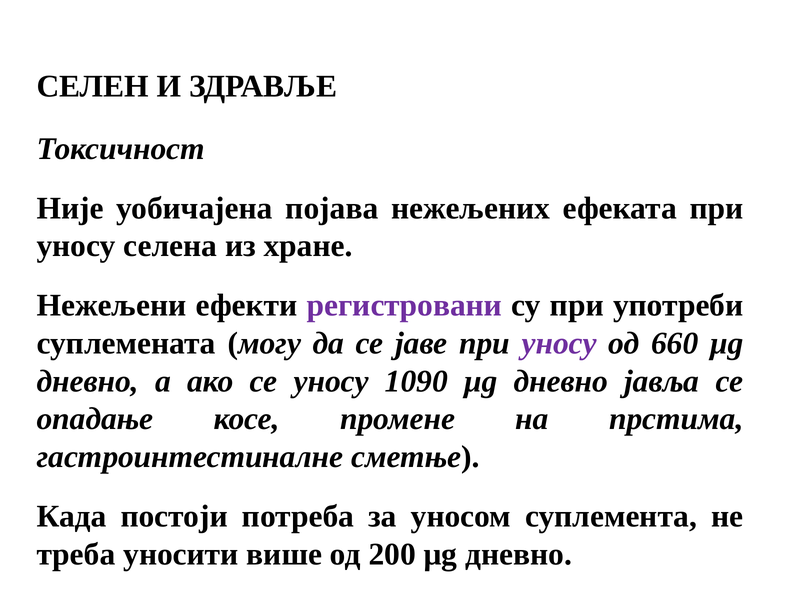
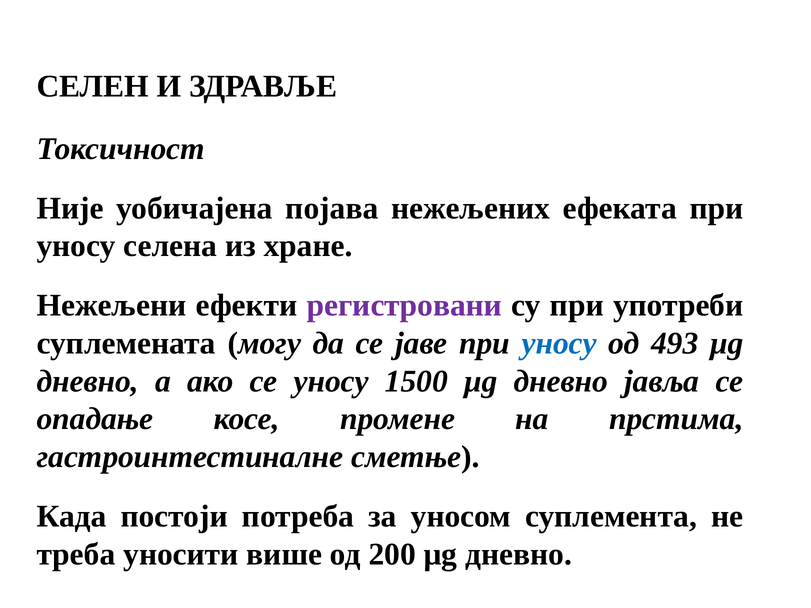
уносу at (559, 343) colour: purple -> blue
660: 660 -> 493
1090: 1090 -> 1500
